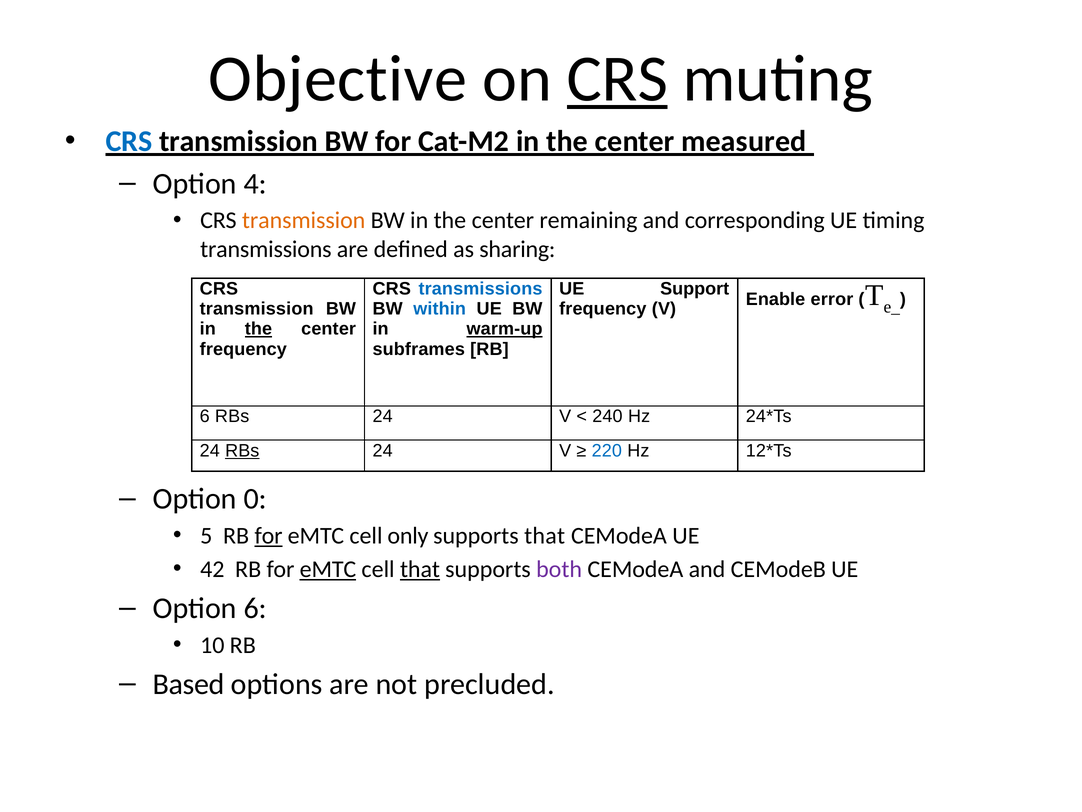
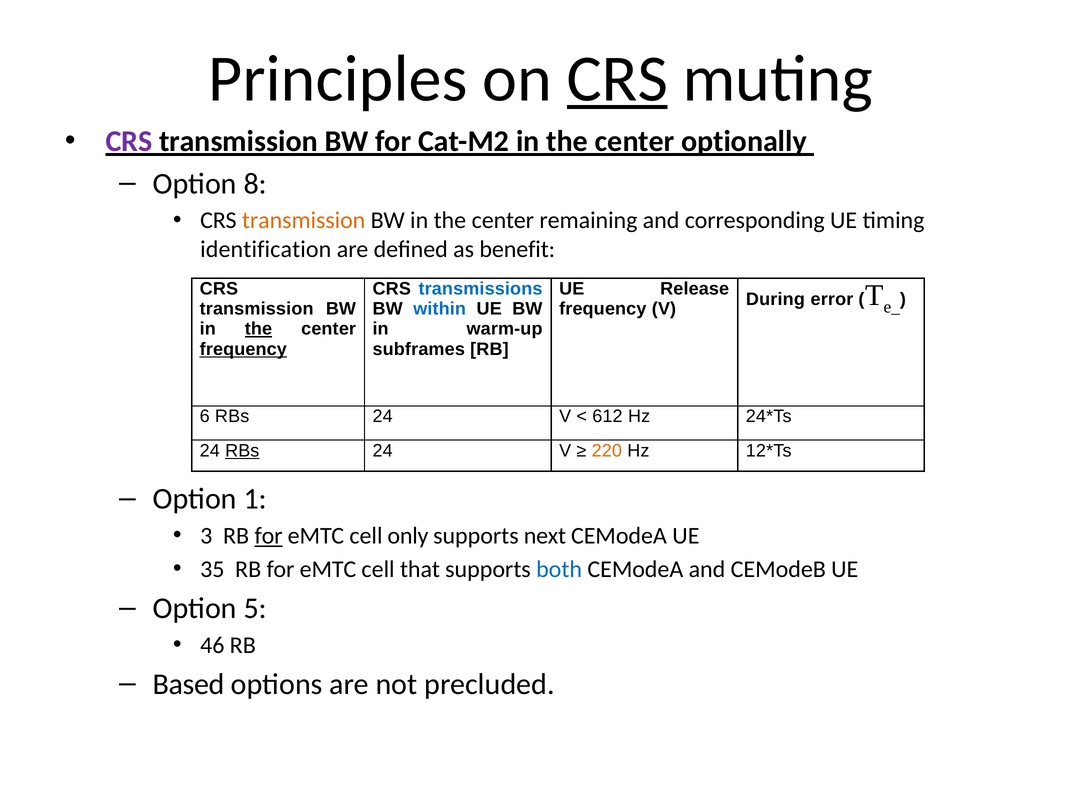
Objective: Objective -> Principles
CRS at (129, 141) colour: blue -> purple
measured: measured -> optionally
4: 4 -> 8
transmissions at (266, 249): transmissions -> identification
sharing: sharing -> benefit
Support: Support -> Release
Enable: Enable -> During
warm-up underline: present -> none
frequency at (243, 349) underline: none -> present
240: 240 -> 612
220 colour: blue -> orange
0: 0 -> 1
5: 5 -> 3
supports that: that -> next
42: 42 -> 35
eMTC at (328, 569) underline: present -> none
that at (420, 569) underline: present -> none
both colour: purple -> blue
Option 6: 6 -> 5
10: 10 -> 46
